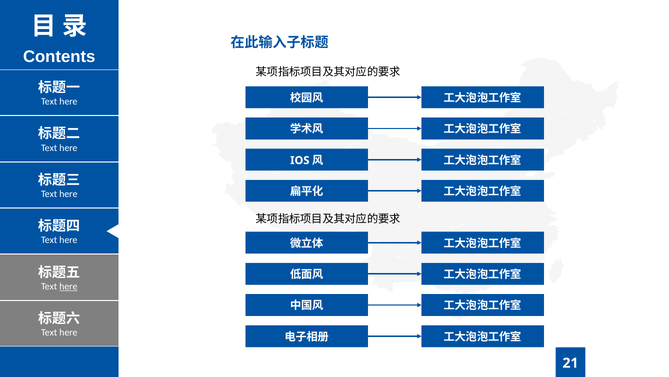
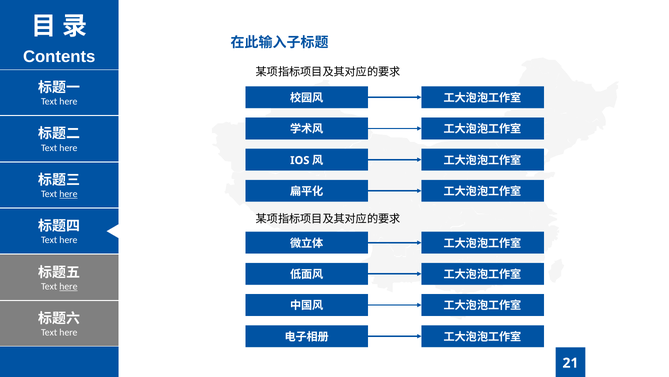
here at (68, 194) underline: none -> present
